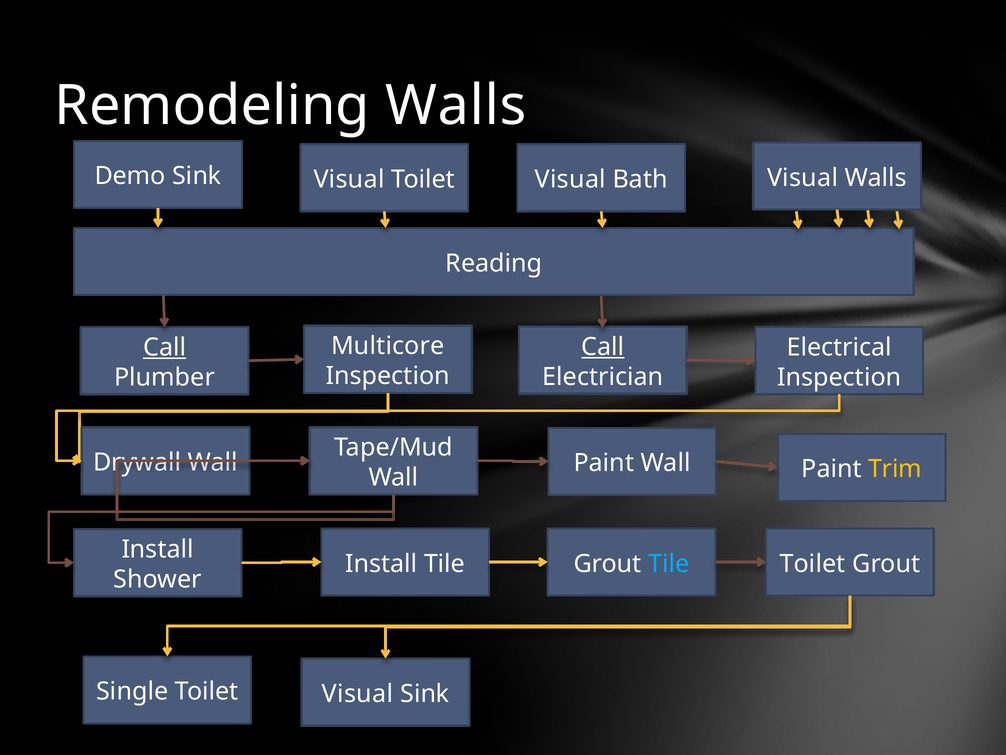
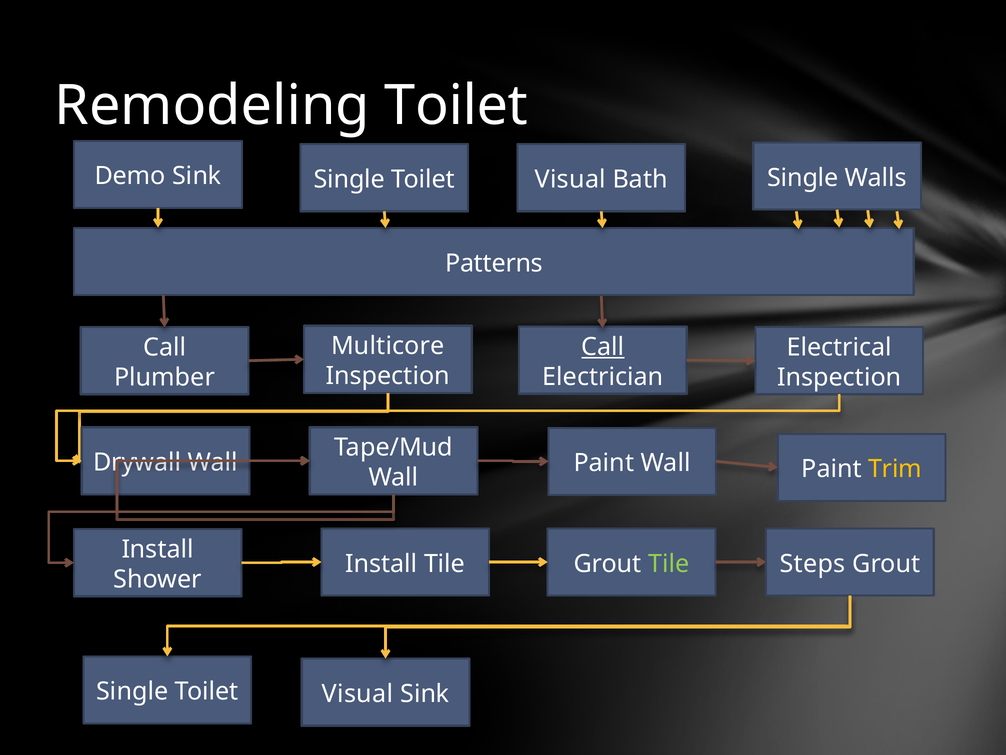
Remodeling Walls: Walls -> Toilet
Demo Sink Visual: Visual -> Single
Bath Visual: Visual -> Single
Reading: Reading -> Patterns
Call at (165, 347) underline: present -> none
Tile at (669, 563) colour: light blue -> light green
Toilet at (813, 563): Toilet -> Steps
